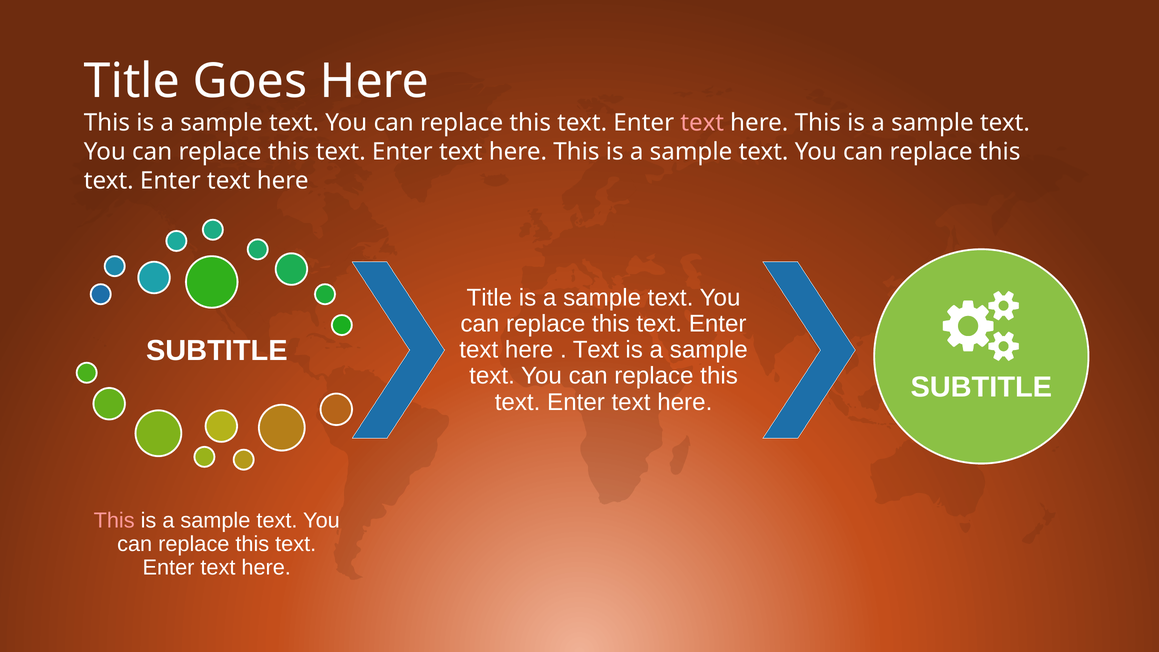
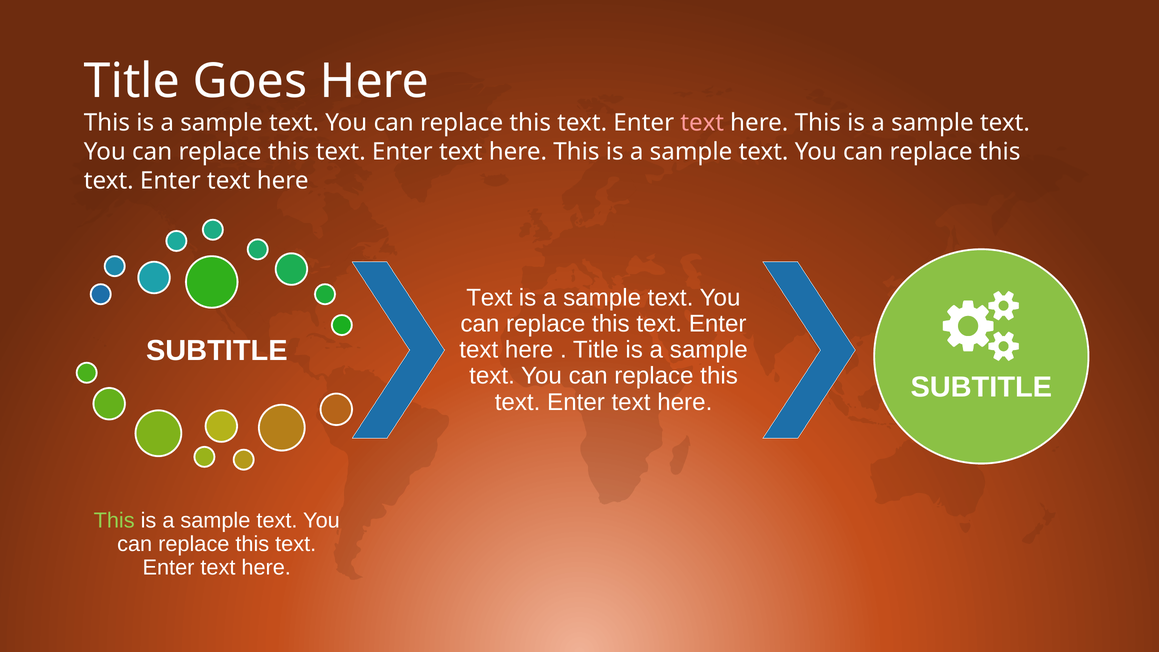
Title at (489, 298): Title -> Text
Text at (596, 350): Text -> Title
This at (114, 520) colour: pink -> light green
